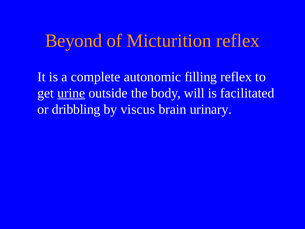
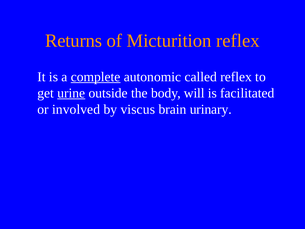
Beyond: Beyond -> Returns
complete underline: none -> present
filling: filling -> called
dribbling: dribbling -> involved
